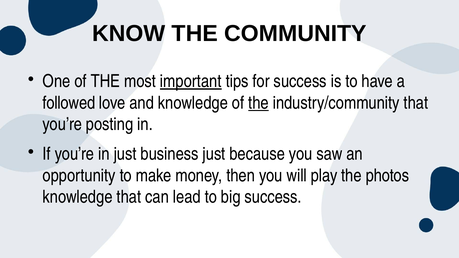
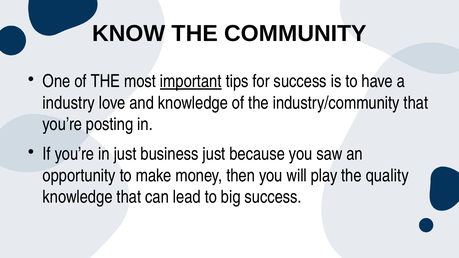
followed: followed -> industry
the at (258, 103) underline: present -> none
photos: photos -> quality
